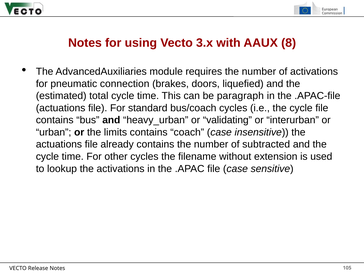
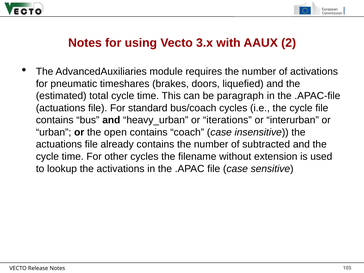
8: 8 -> 2
connection: connection -> timeshares
validating: validating -> iterations
limits: limits -> open
